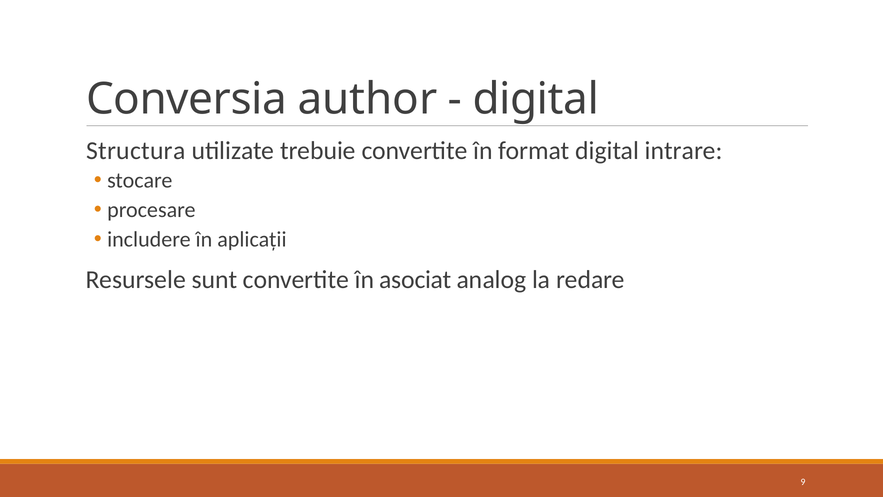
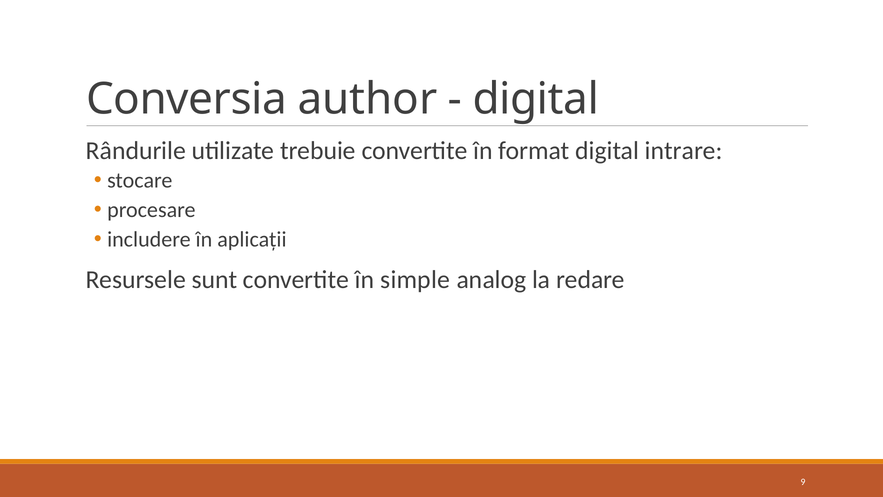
Structura: Structura -> Rândurile
asociat: asociat -> simple
